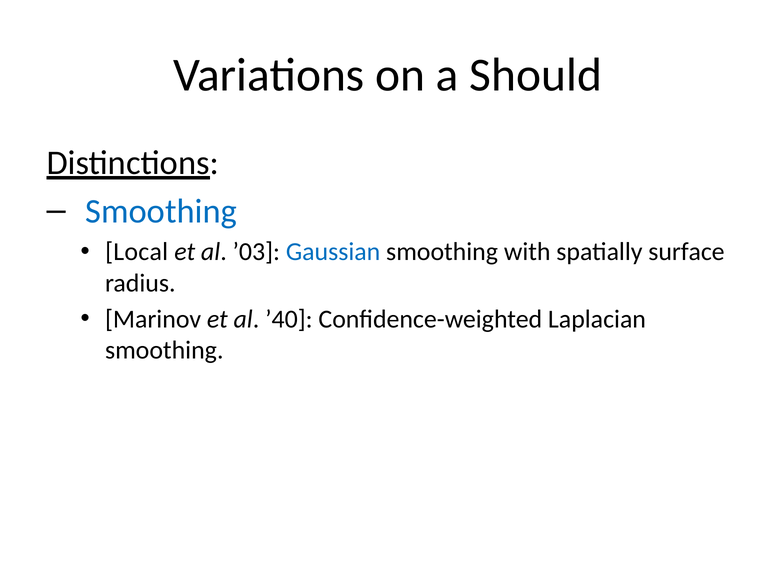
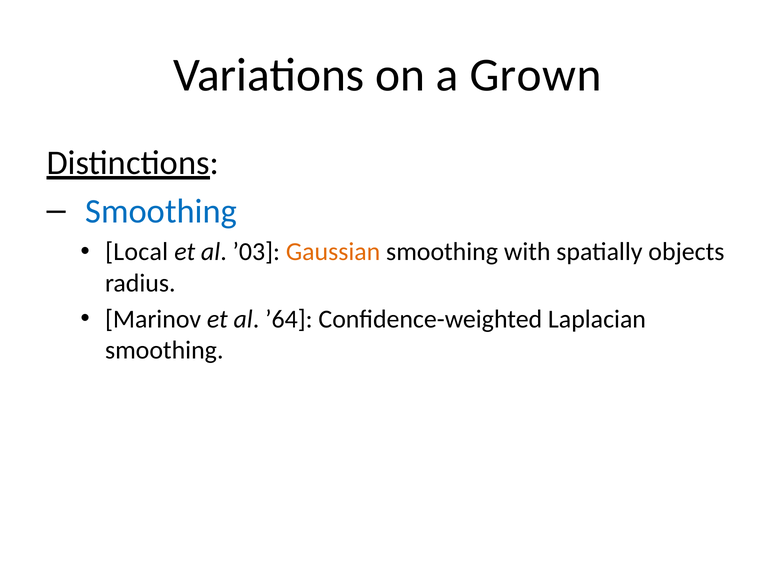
Should: Should -> Grown
Gaussian colour: blue -> orange
surface: surface -> objects
’40: ’40 -> ’64
